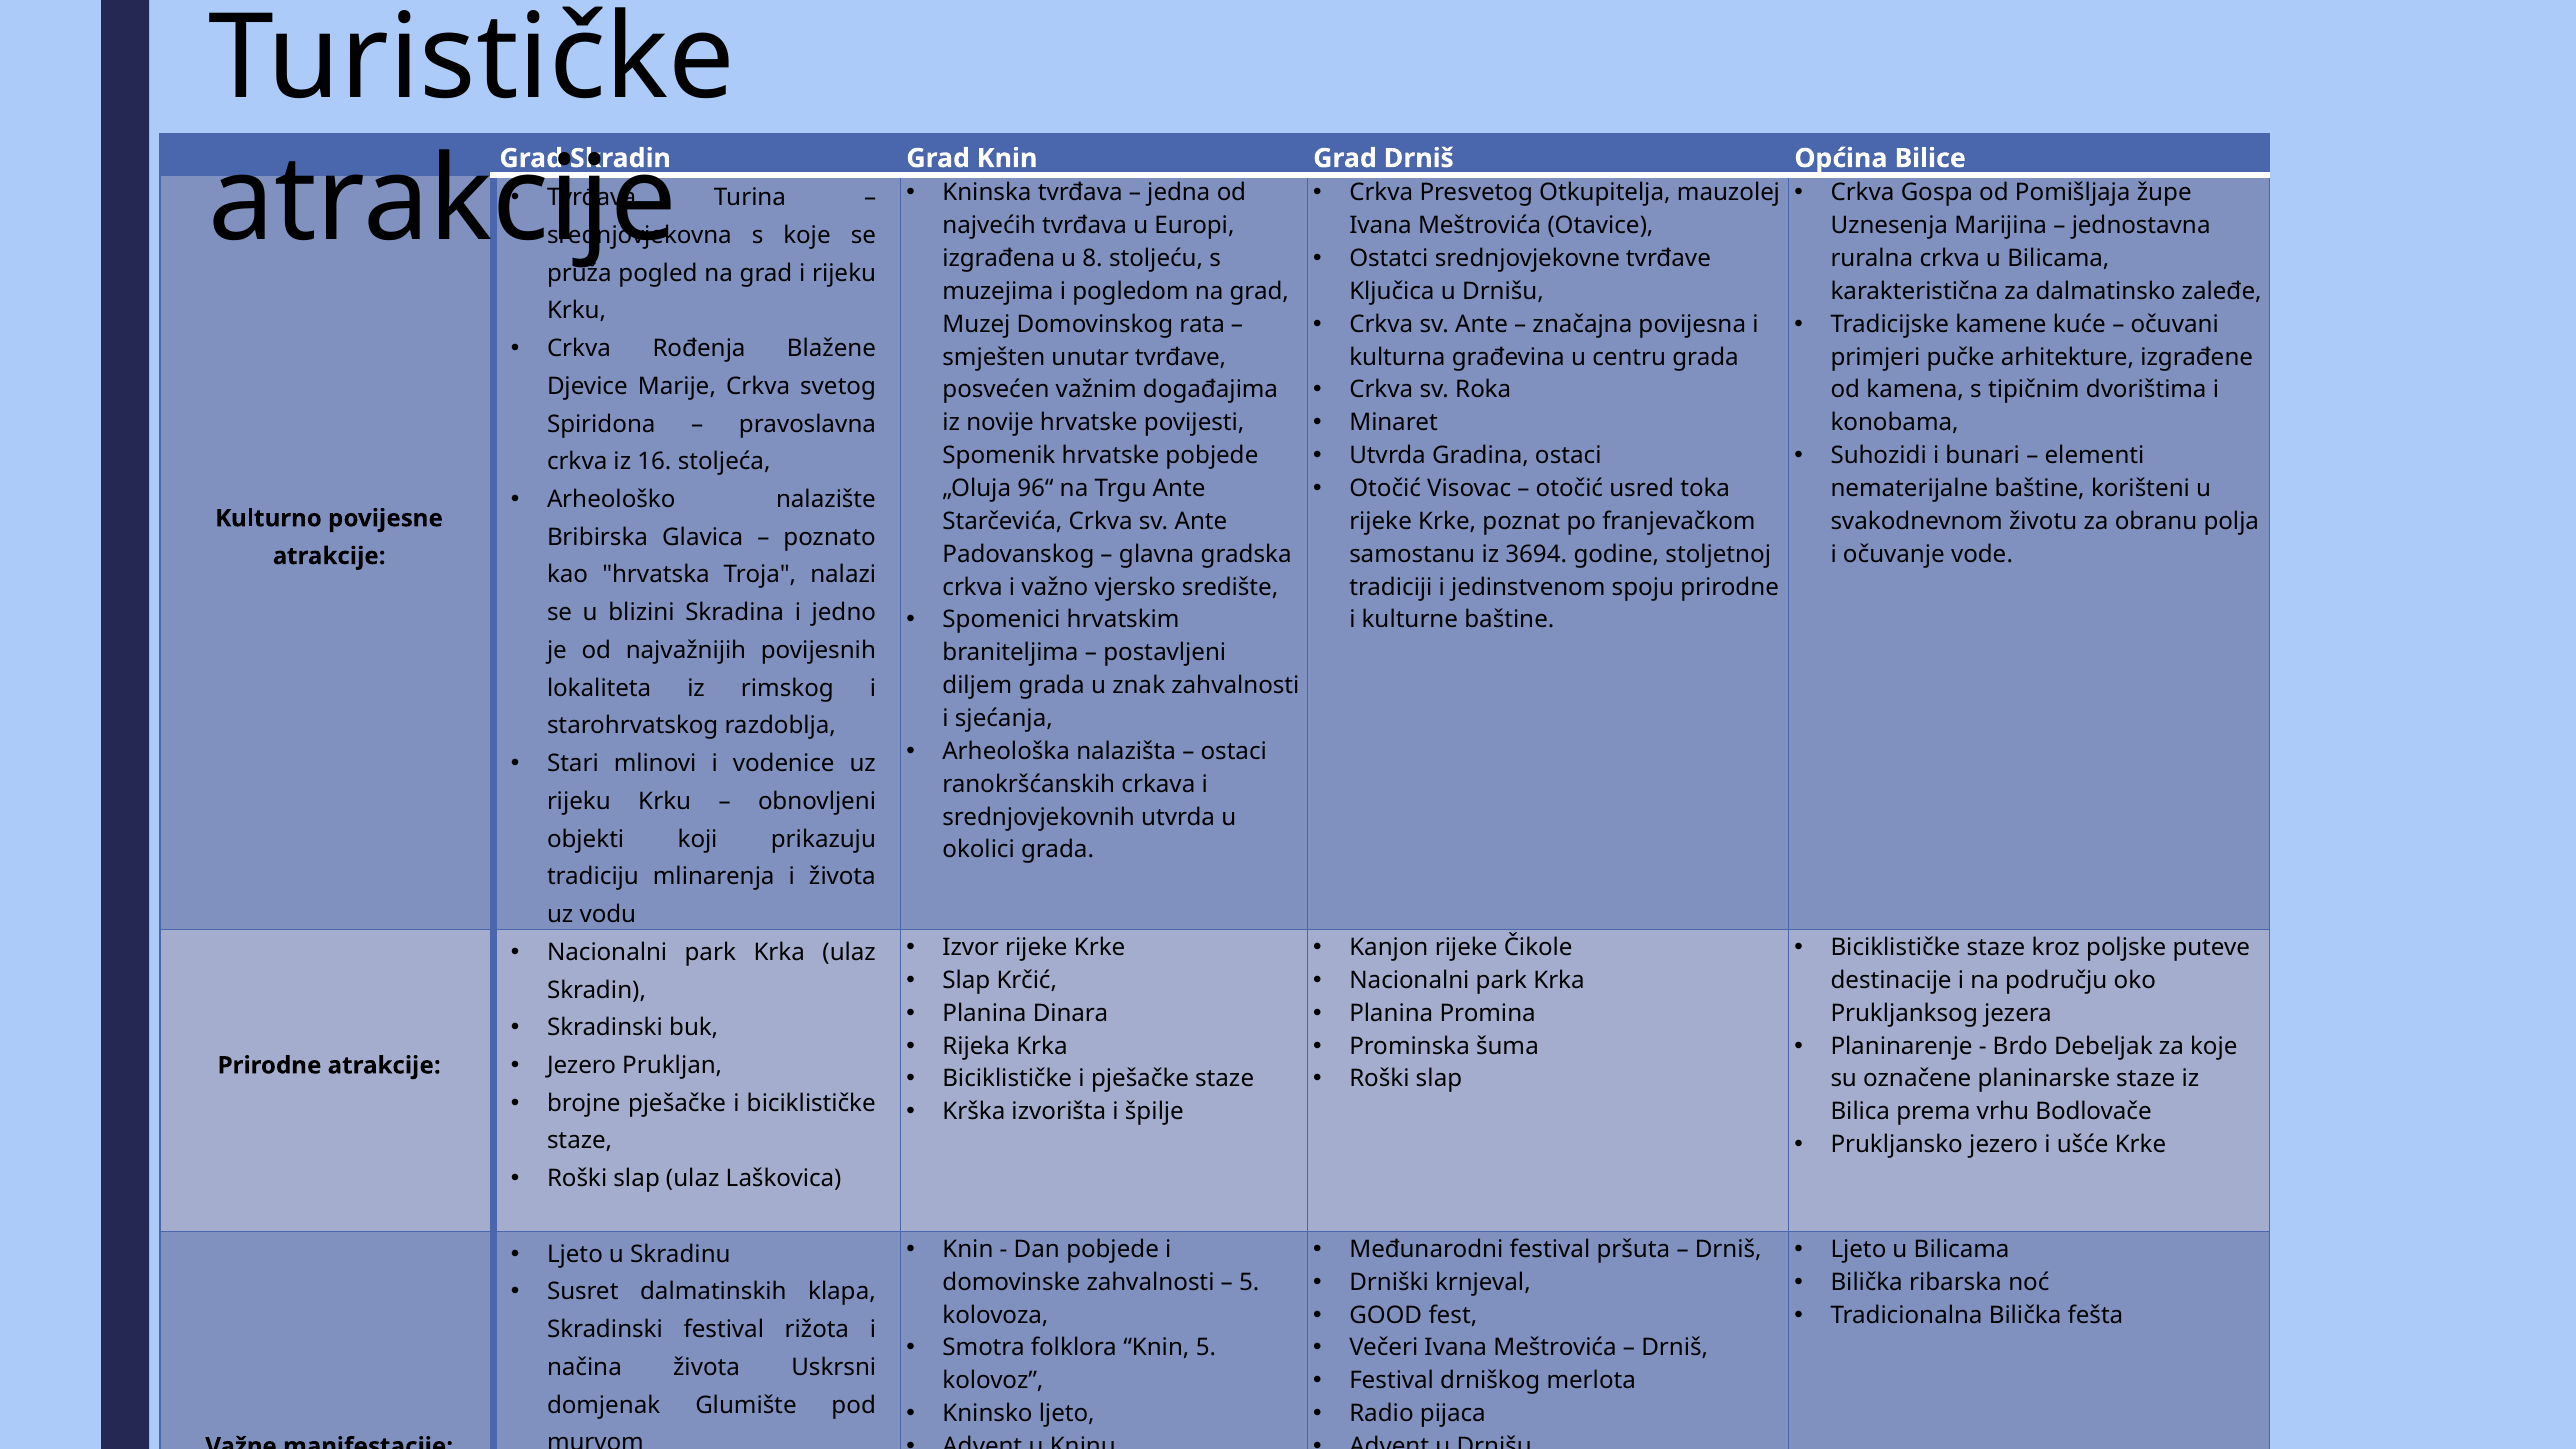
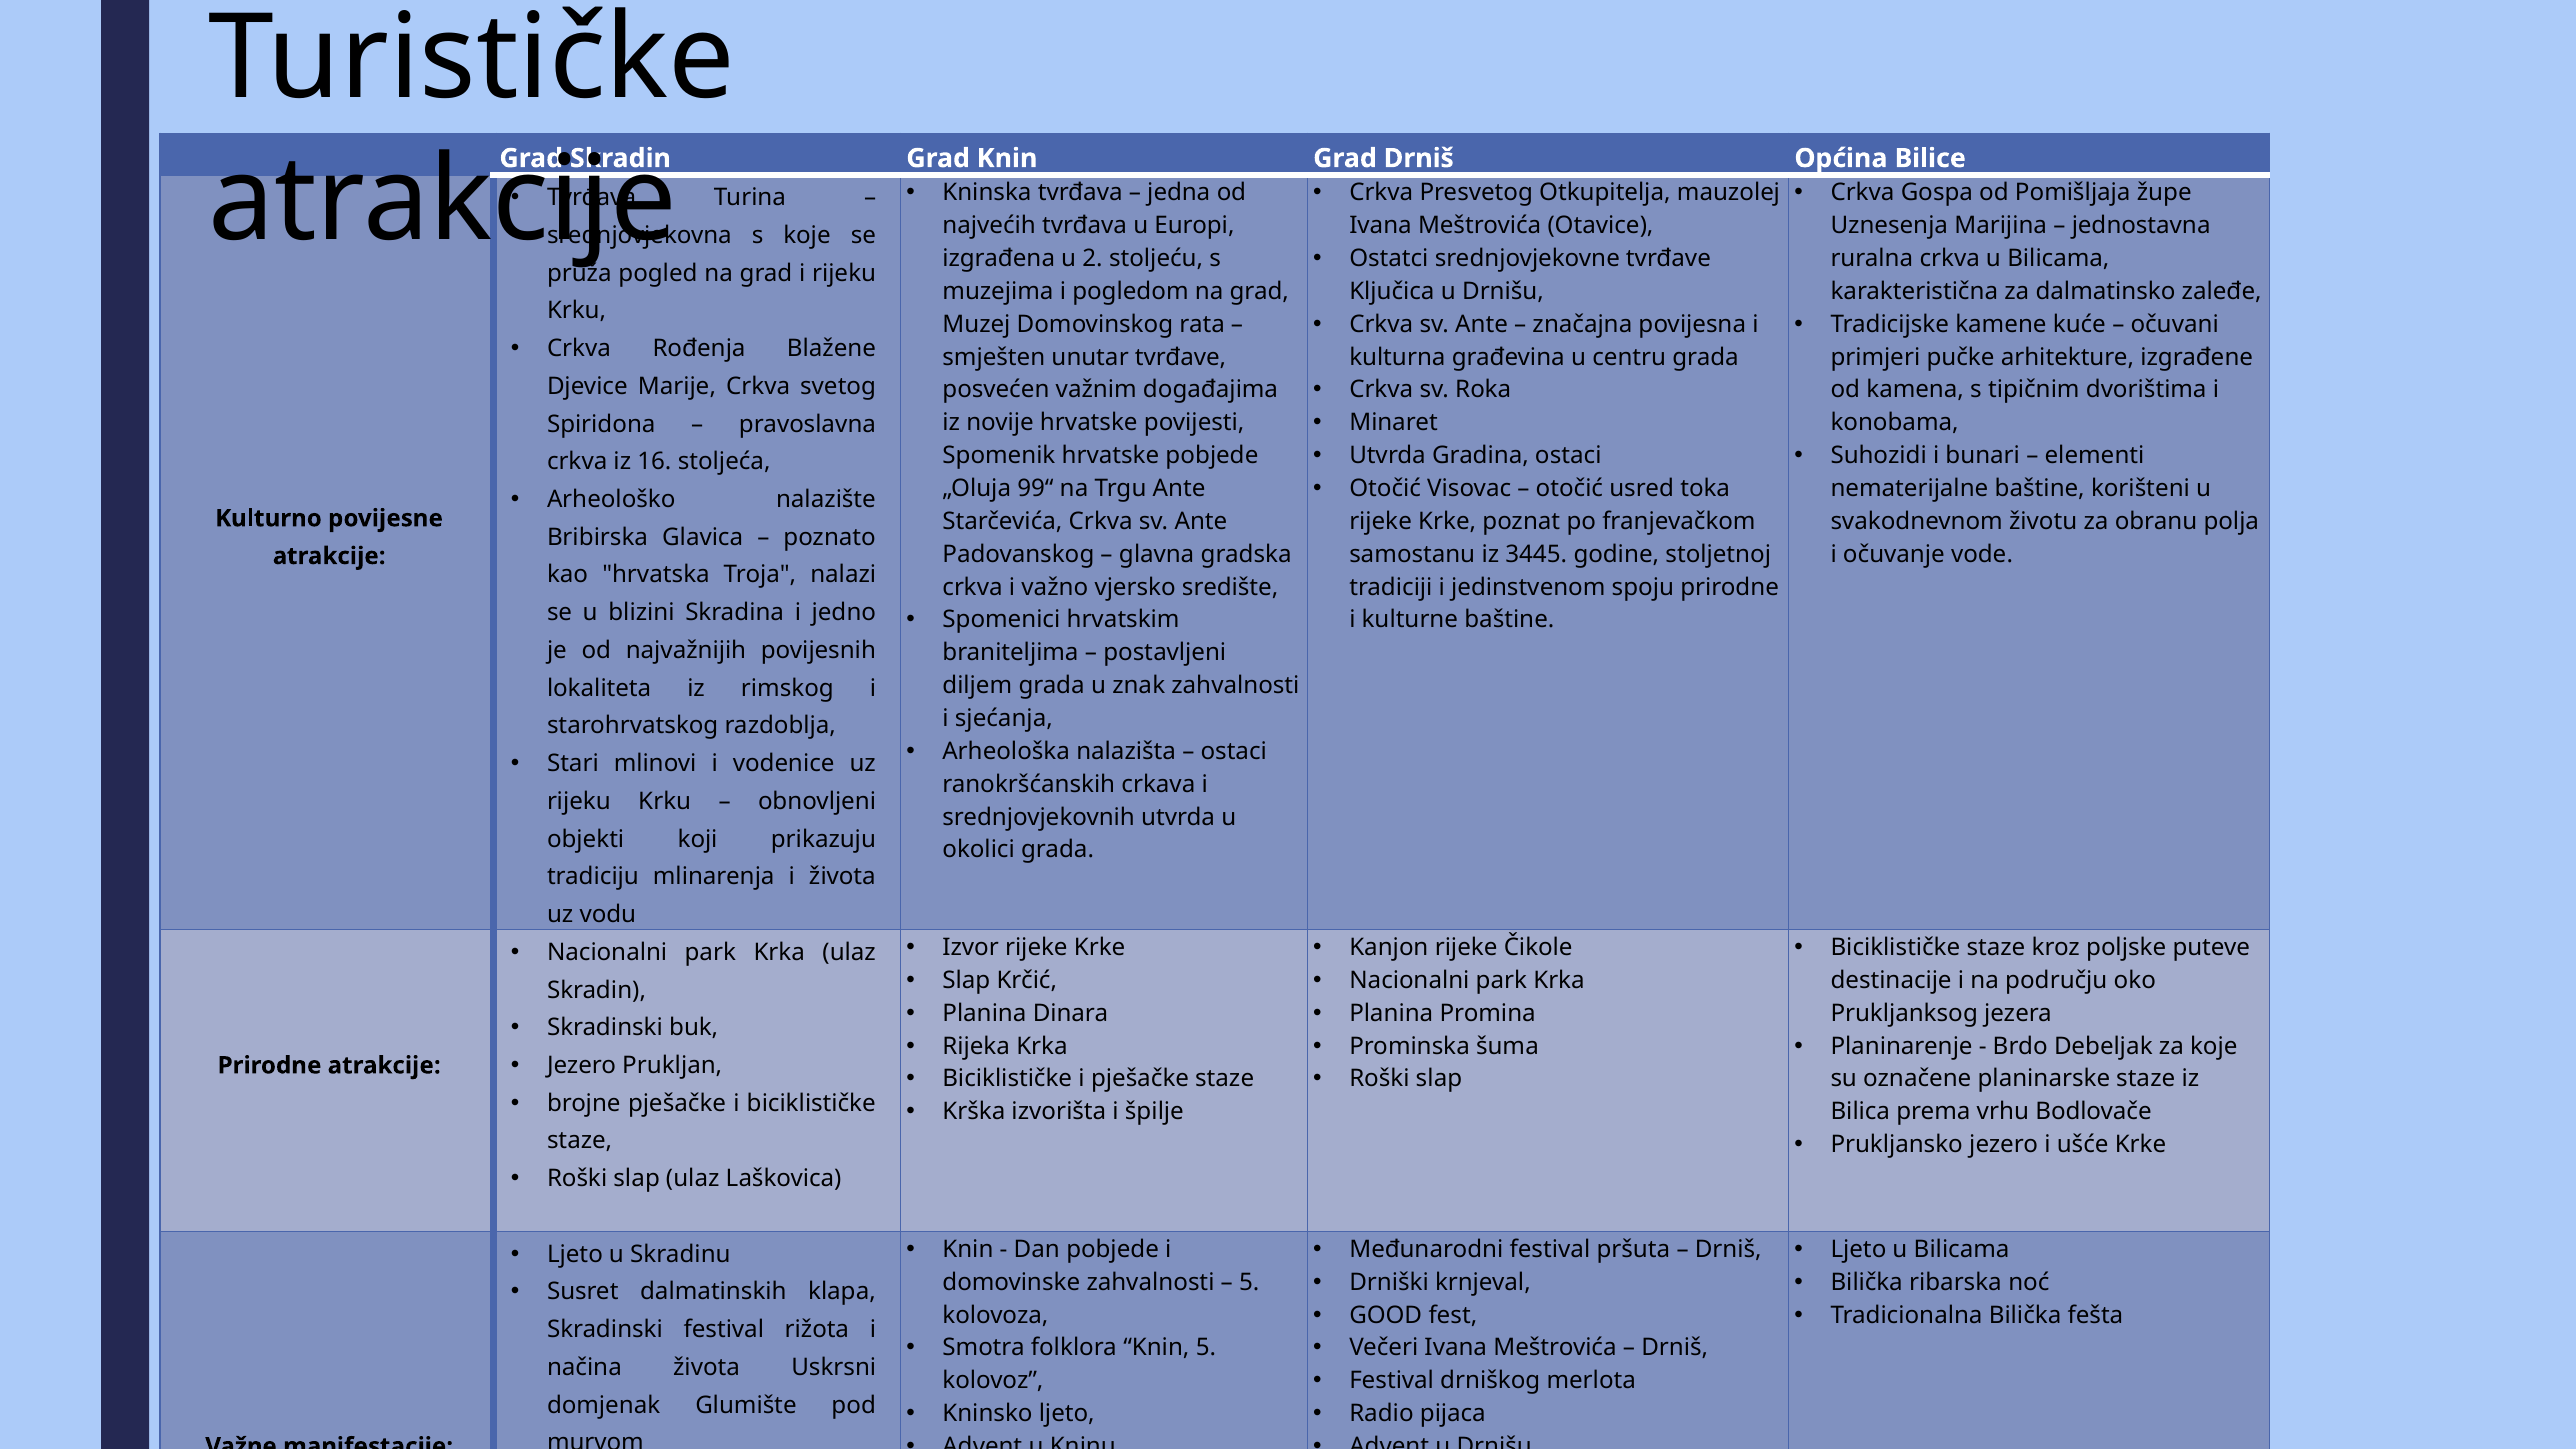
8: 8 -> 2
96“: 96“ -> 99“
3694: 3694 -> 3445
